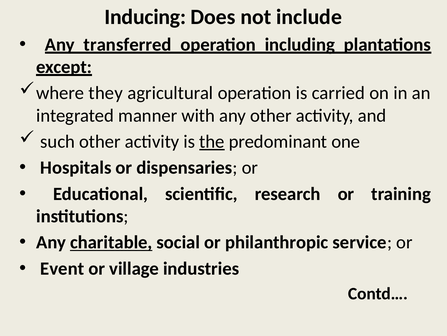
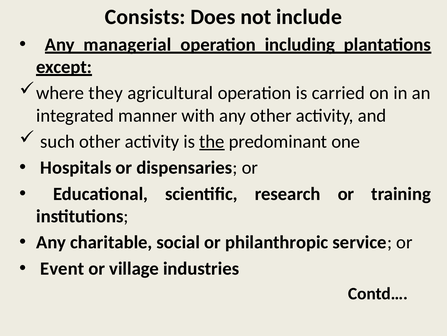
Inducing: Inducing -> Consists
transferred: transferred -> managerial
charitable underline: present -> none
